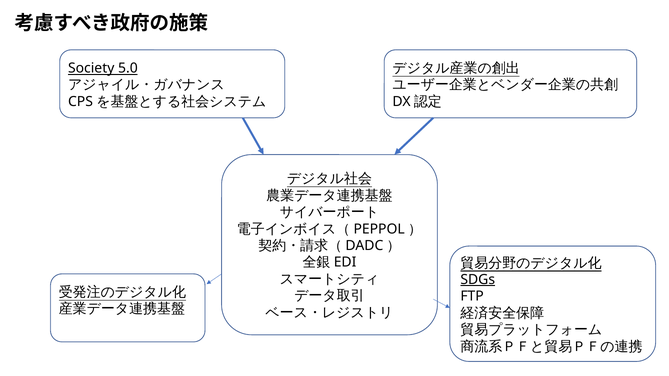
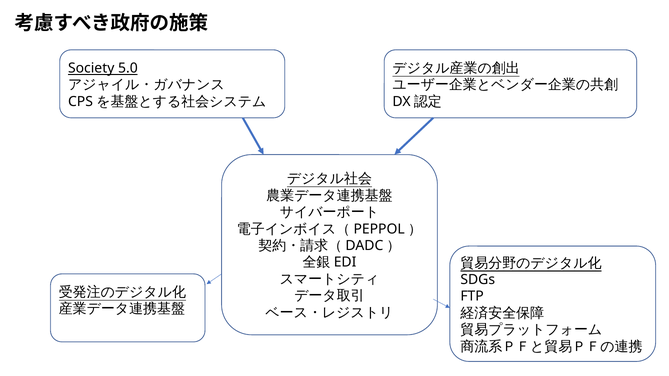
SDGs underline: present -> none
